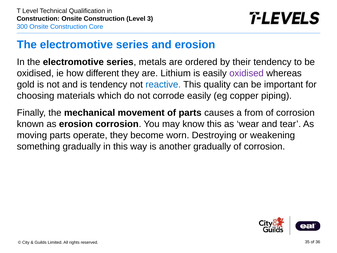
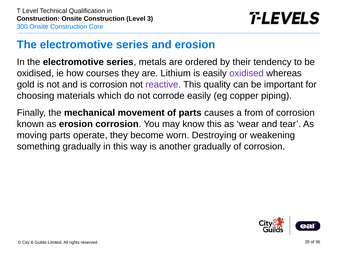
different: different -> courses
is tendency: tendency -> corrosion
reactive colour: blue -> purple
